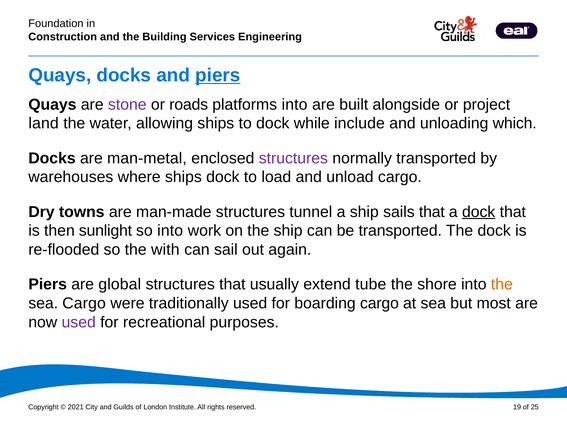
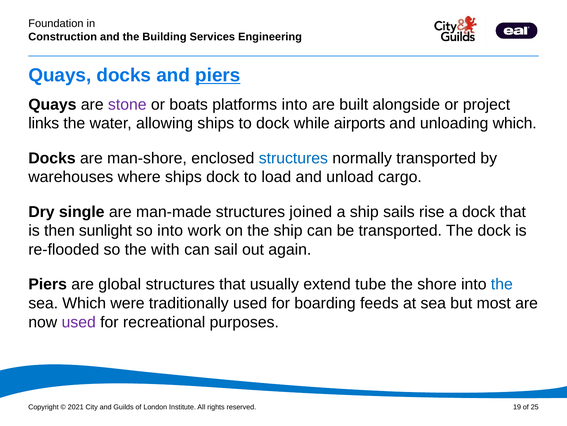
roads: roads -> boats
land: land -> links
include: include -> airports
man-metal: man-metal -> man-shore
structures at (293, 158) colour: purple -> blue
towns: towns -> single
tunnel: tunnel -> joined
sails that: that -> rise
dock at (479, 211) underline: present -> none
the at (502, 284) colour: orange -> blue
sea Cargo: Cargo -> Which
boarding cargo: cargo -> feeds
